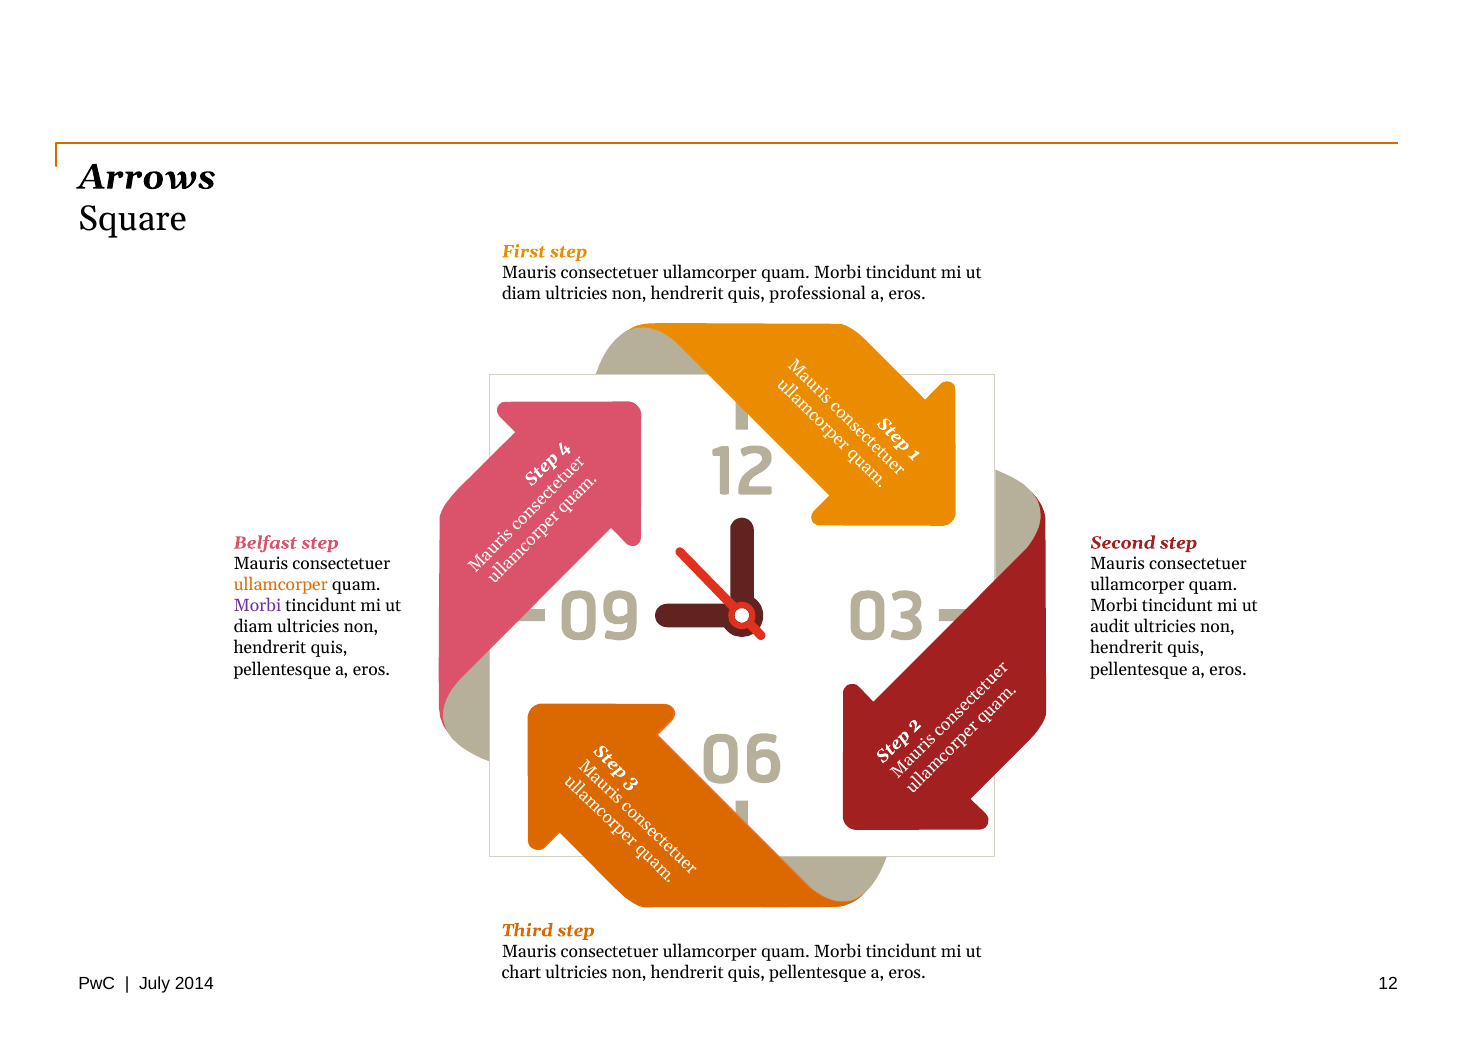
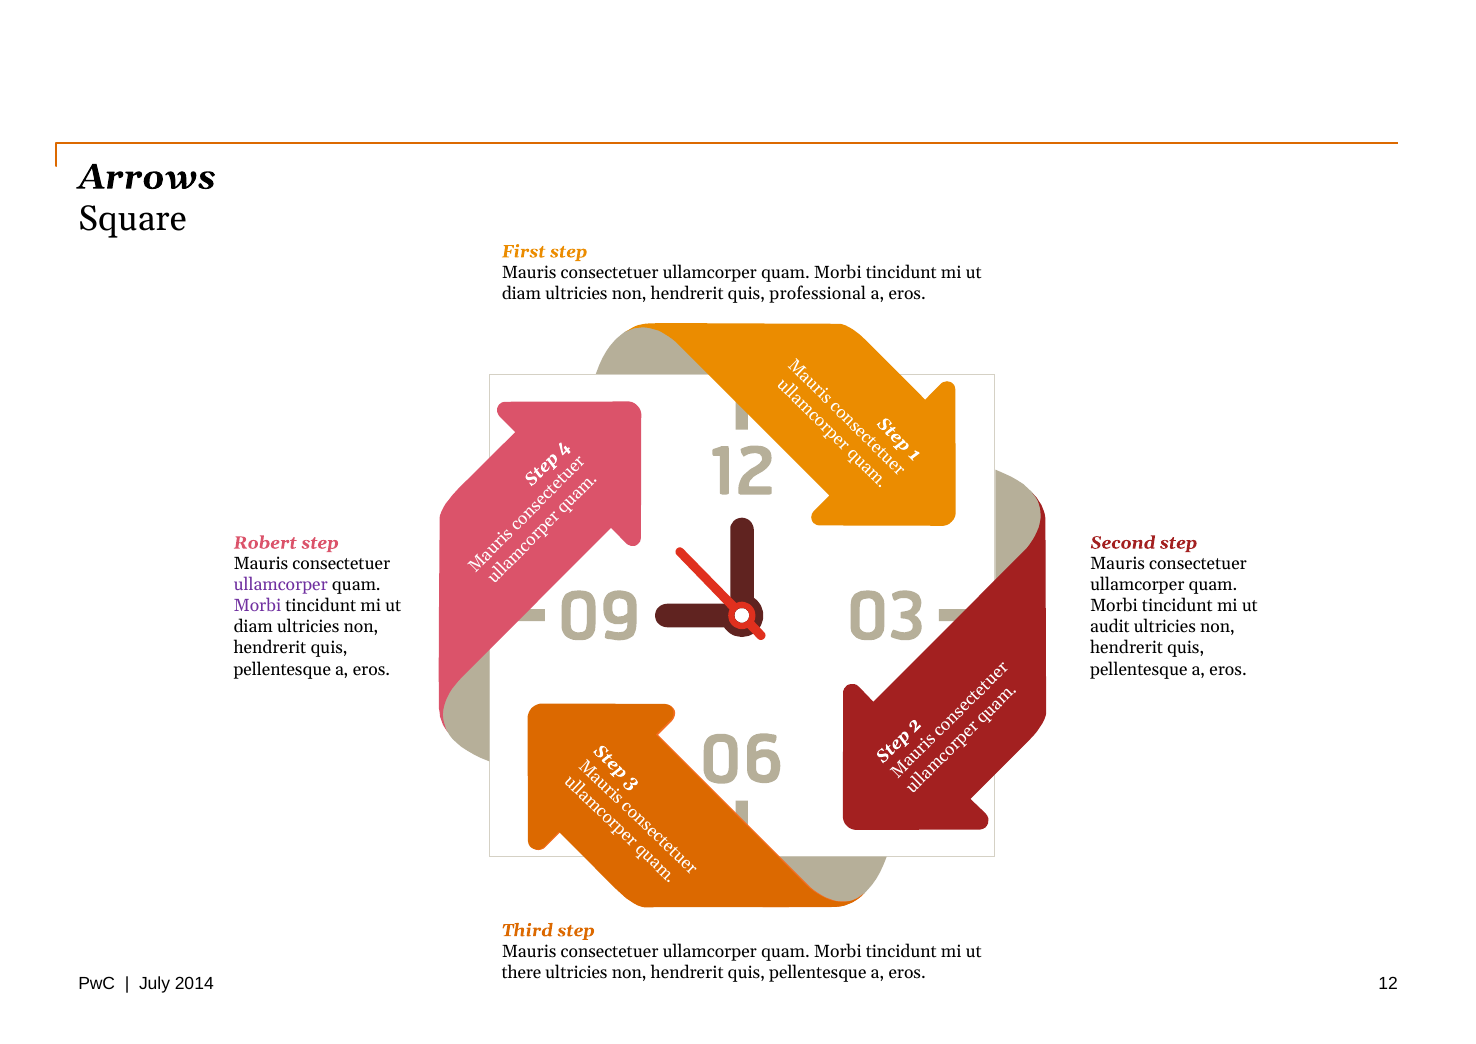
Belfast: Belfast -> Robert
ullamcorper at (281, 585) colour: orange -> purple
chart: chart -> there
